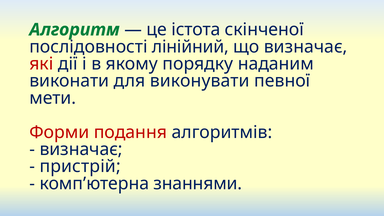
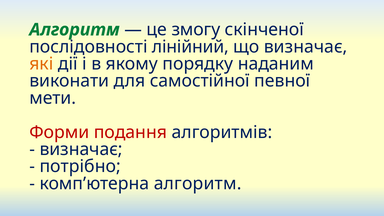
істота: істота -> змогу
які colour: red -> orange
виконувати: виконувати -> самостійної
пристрій: пристрій -> потрібно
комп’ютерна знаннями: знаннями -> алгоритм
